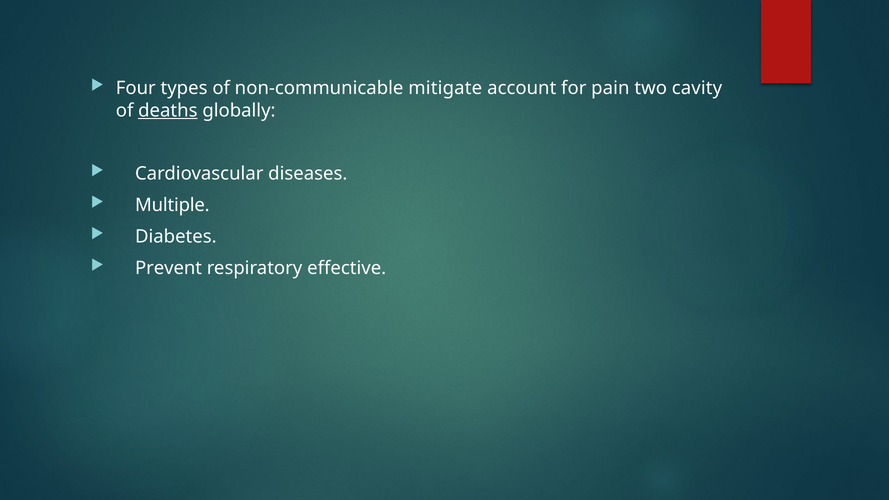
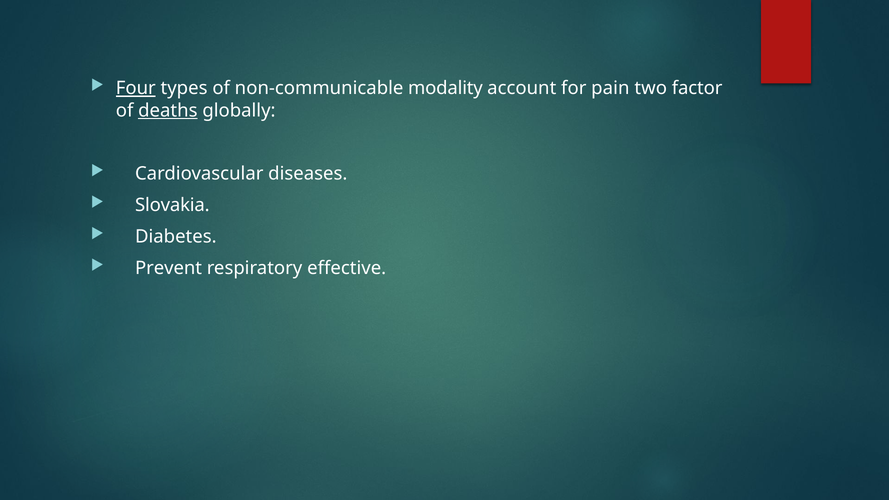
Four underline: none -> present
mitigate: mitigate -> modality
cavity: cavity -> factor
Multiple: Multiple -> Slovakia
